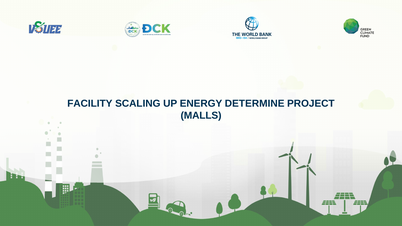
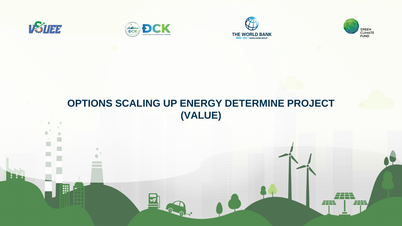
FACILITY: FACILITY -> OPTIONS
MALLS: MALLS -> VALUE
